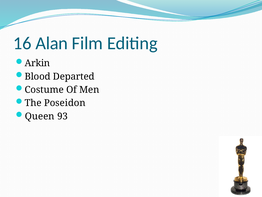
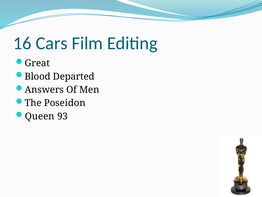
Alan: Alan -> Cars
Arkin: Arkin -> Great
Costume: Costume -> Answers
